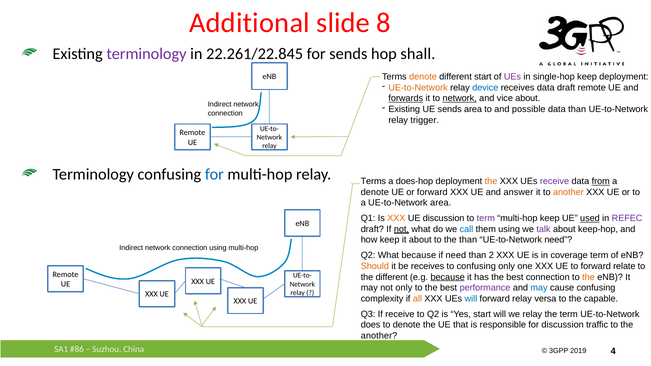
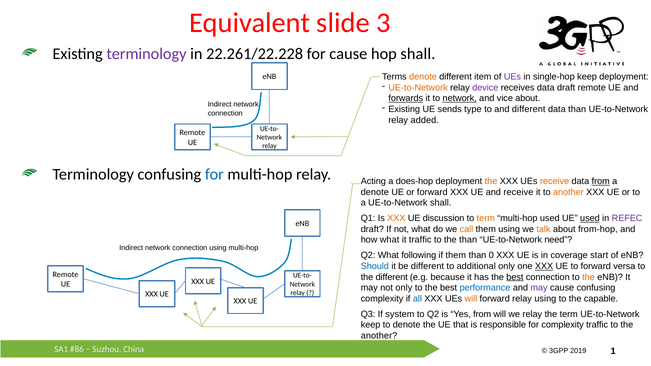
Additional: Additional -> Equivalent
8: 8 -> 3
22.261/22.845: 22.261/22.845 -> 22.261/22.228
for sends: sends -> cause
different start: start -> item
device colour: blue -> purple
sends area: area -> type
and possible: possible -> different
trigger: trigger -> added
Terms at (373, 181): Terms -> Acting
receive at (555, 181) colour: purple -> orange
and answer: answer -> receive
UE-to-Network area: area -> shall
term at (486, 218) colour: purple -> orange
multi-hop keep: keep -> used
not at (401, 229) underline: present -> none
call colour: blue -> orange
talk colour: purple -> orange
keep-hop: keep-hop -> from-hop
how keep: keep -> what
it about: about -> traffic
What because: because -> following
if need: need -> them
than 2: 2 -> 0
coverage term: term -> start
Should colour: orange -> blue
be receives: receives -> different
to confusing: confusing -> additional
XXX at (544, 266) underline: none -> present
relate: relate -> versa
because at (448, 277) underline: present -> none
best at (515, 277) underline: none -> present
performance colour: purple -> blue
may at (539, 288) colour: blue -> purple
all colour: orange -> blue
will at (471, 299) colour: blue -> orange
relay versa: versa -> using
If receive: receive -> system
Yes start: start -> from
does at (371, 325): does -> keep
for discussion: discussion -> complexity
4: 4 -> 1
